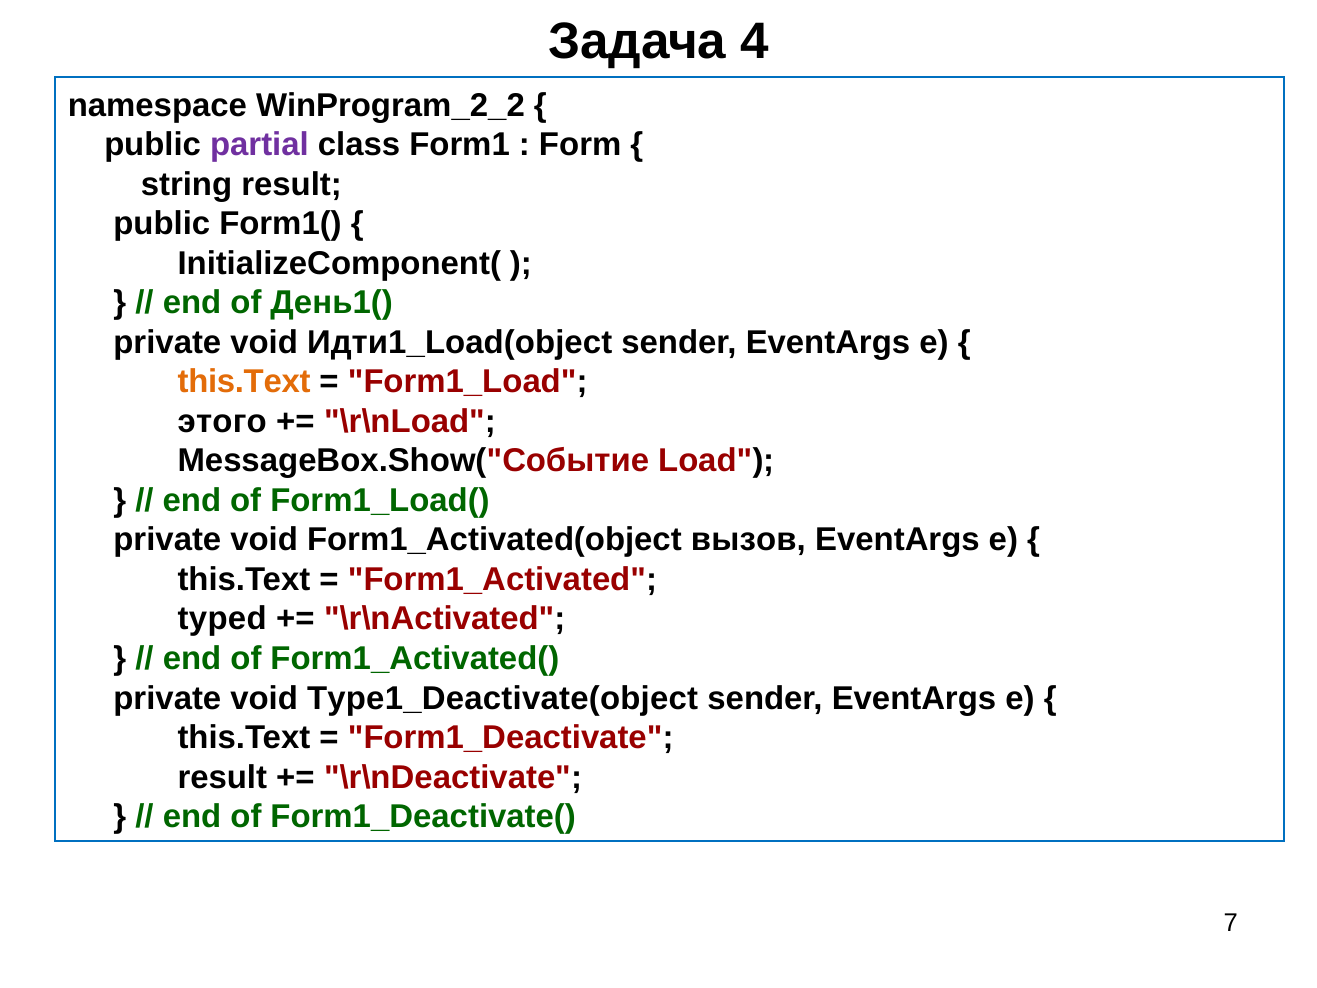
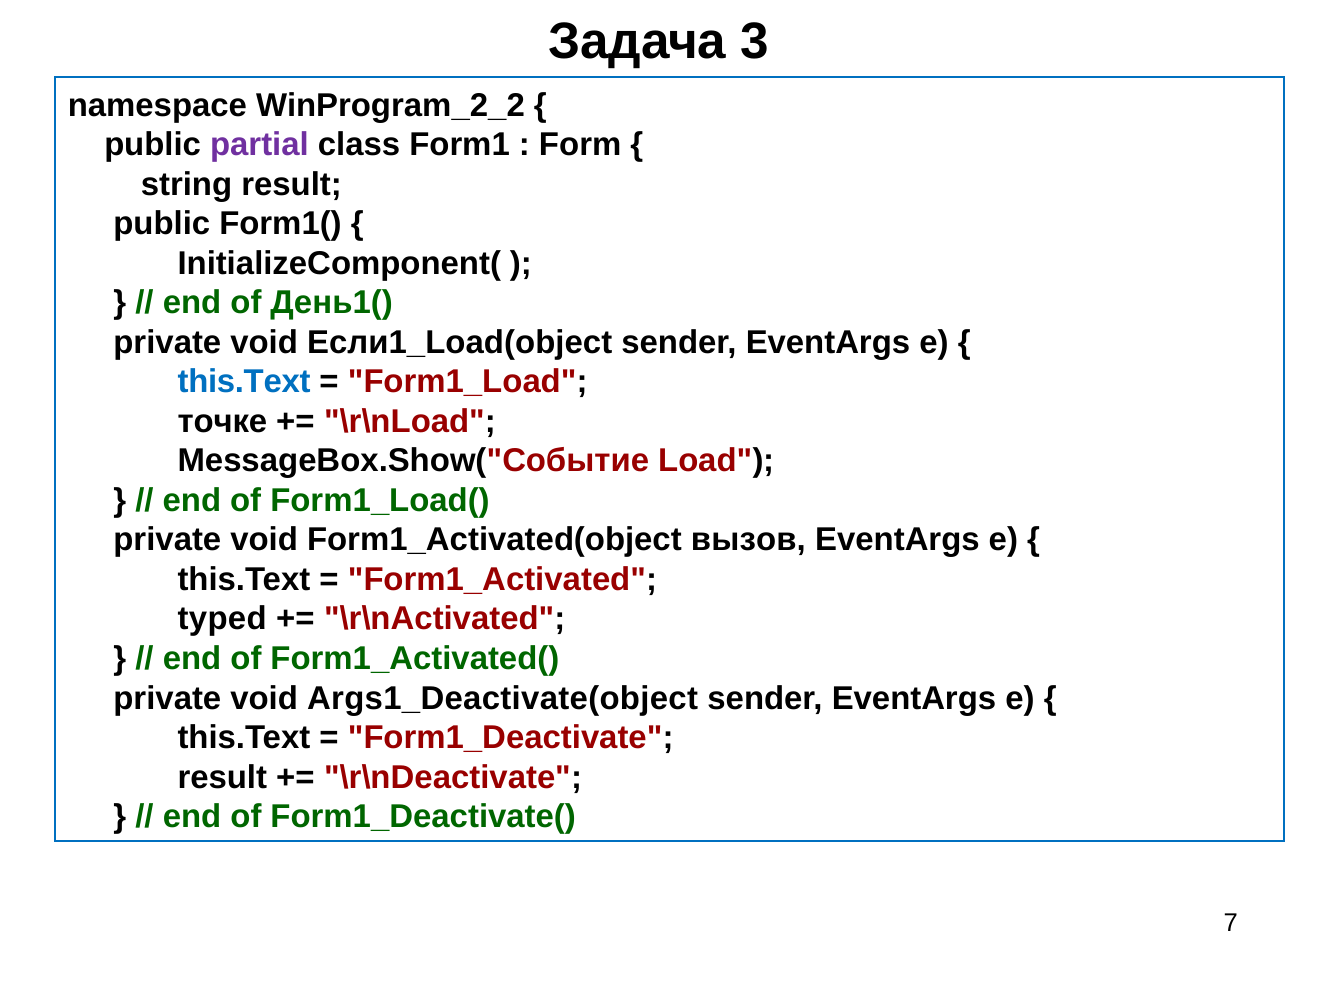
4: 4 -> 3
Идти1_Load(object: Идти1_Load(object -> Если1_Load(object
this.Text at (244, 382) colour: orange -> blue
этого: этого -> точке
Type1_Deactivate(object: Type1_Deactivate(object -> Args1_Deactivate(object
